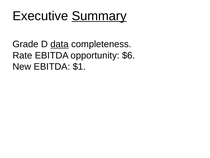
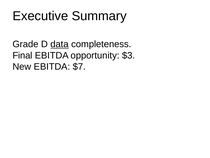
Summary underline: present -> none
Rate: Rate -> Final
$6: $6 -> $3
$1: $1 -> $7
